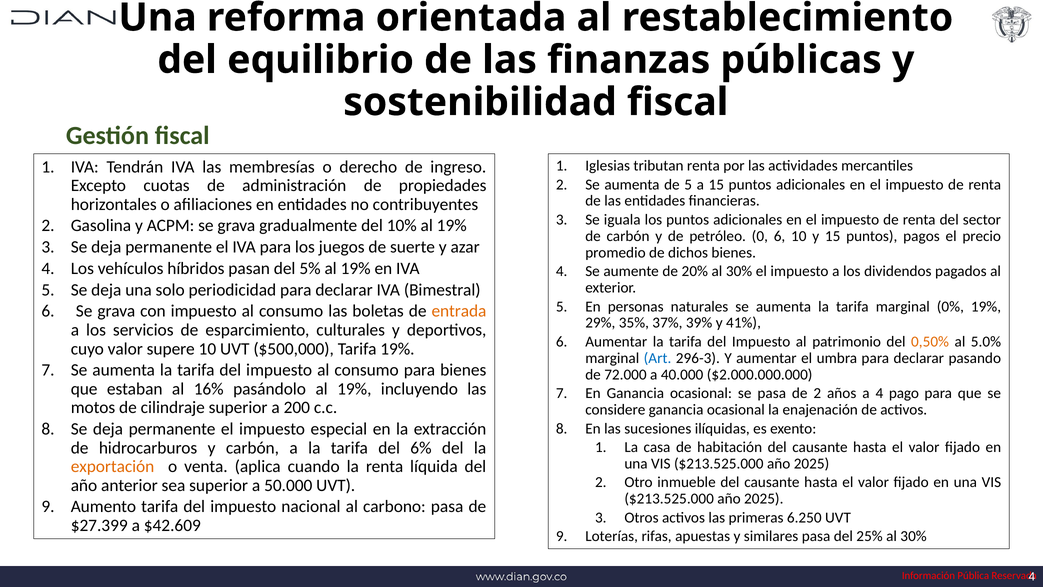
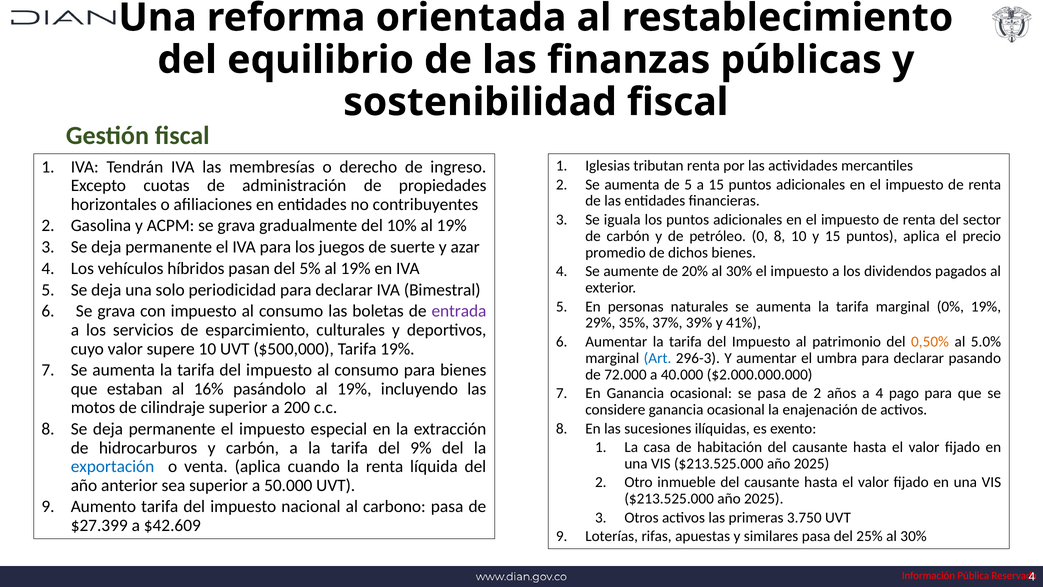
0 6: 6 -> 8
puntos pagos: pagos -> aplica
entrada colour: orange -> purple
6%: 6% -> 9%
exportación colour: orange -> blue
6.250: 6.250 -> 3.750
